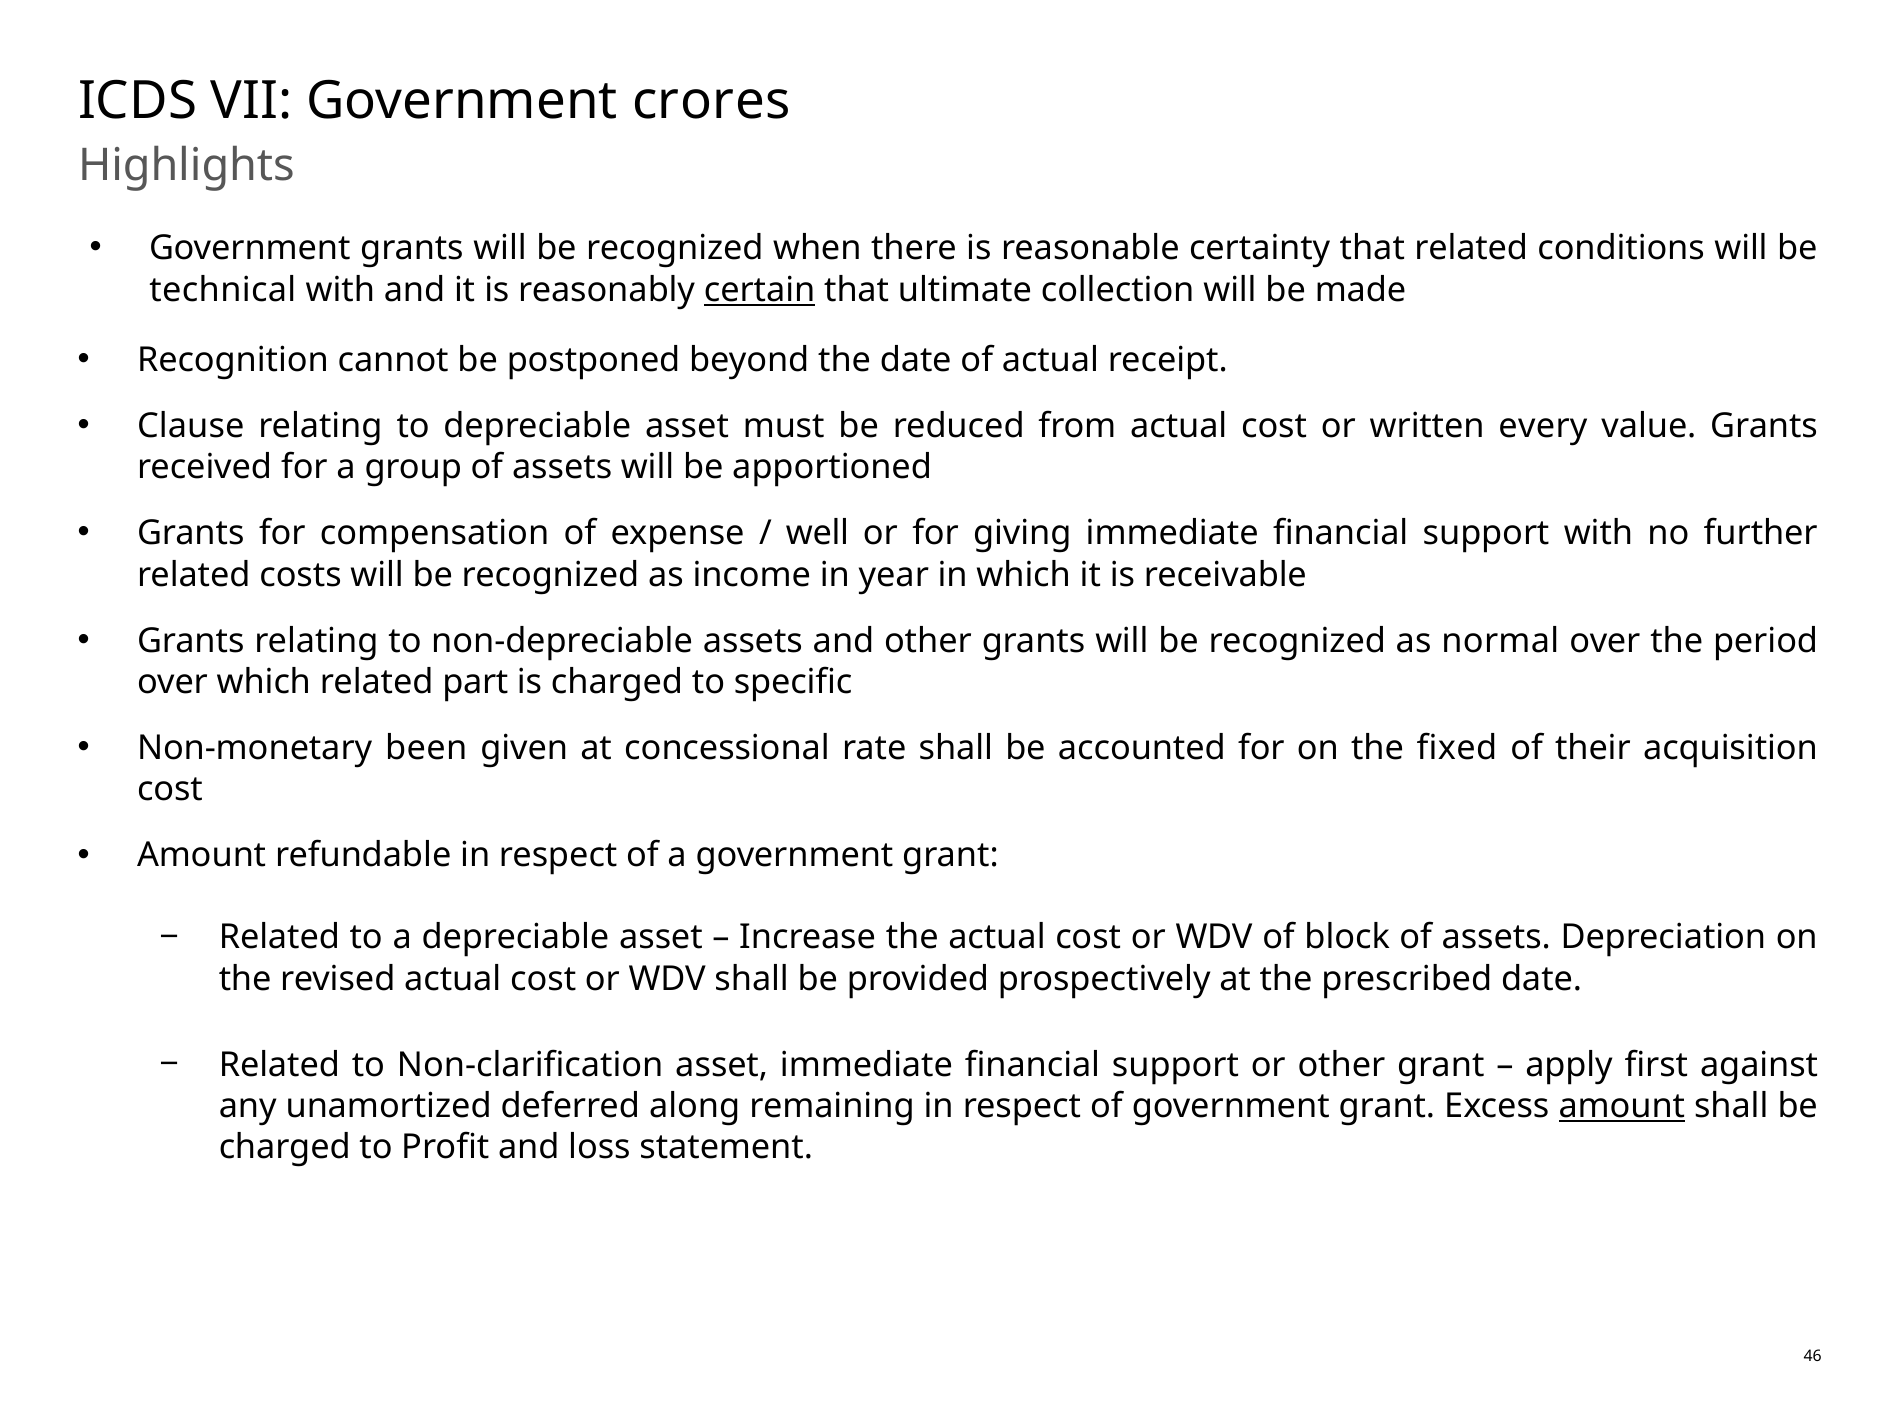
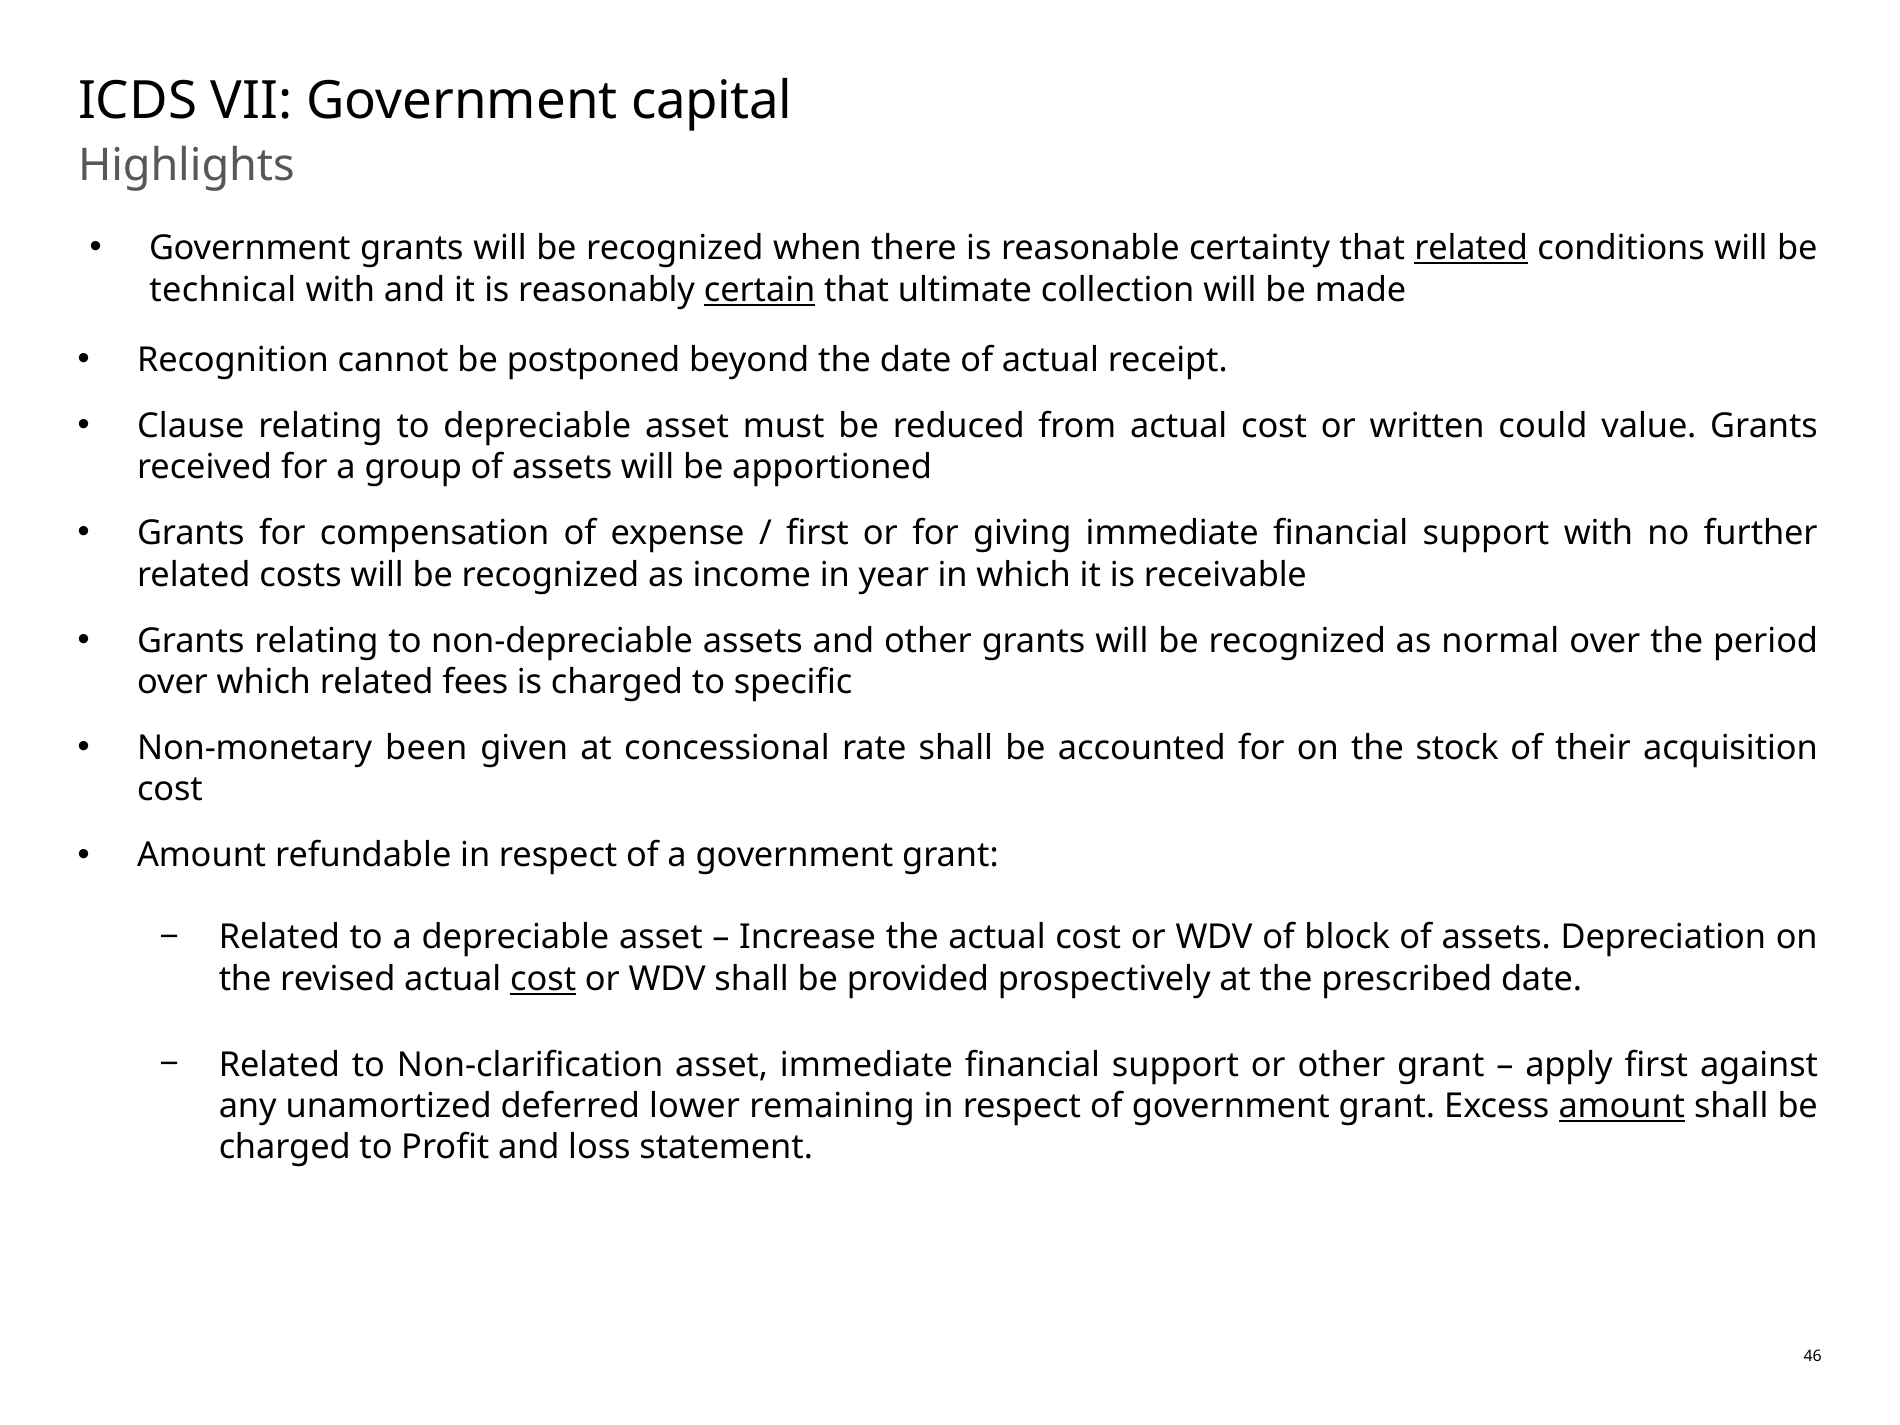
crores: crores -> capital
related at (1471, 249) underline: none -> present
every: every -> could
well at (817, 534): well -> first
part: part -> fees
fixed: fixed -> stock
cost at (543, 979) underline: none -> present
along: along -> lower
